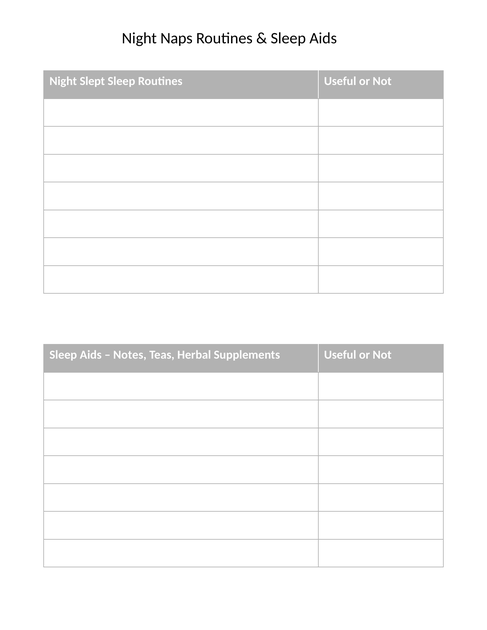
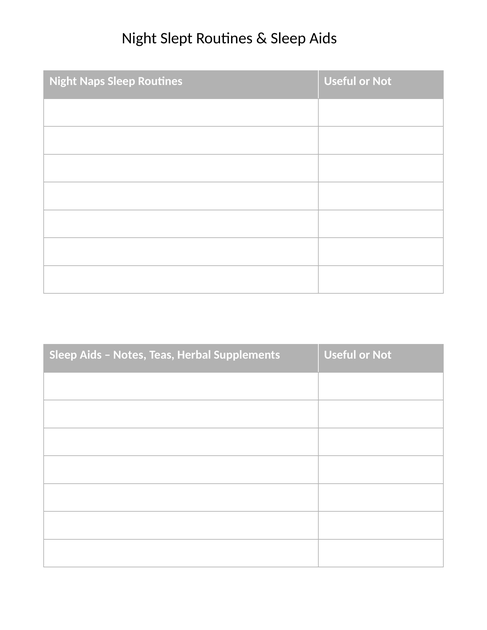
Naps: Naps -> Slept
Slept: Slept -> Naps
